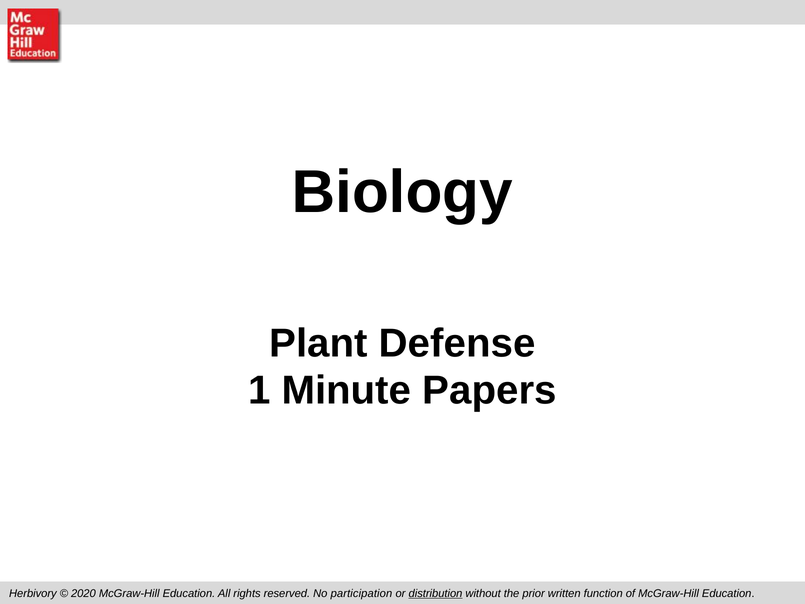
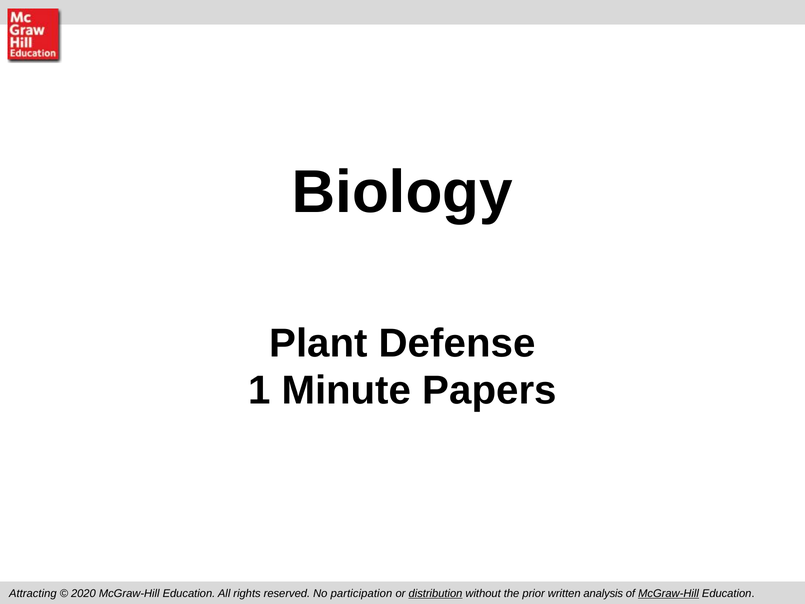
Herbivory: Herbivory -> Attracting
function: function -> analysis
McGraw-Hill at (669, 593) underline: none -> present
